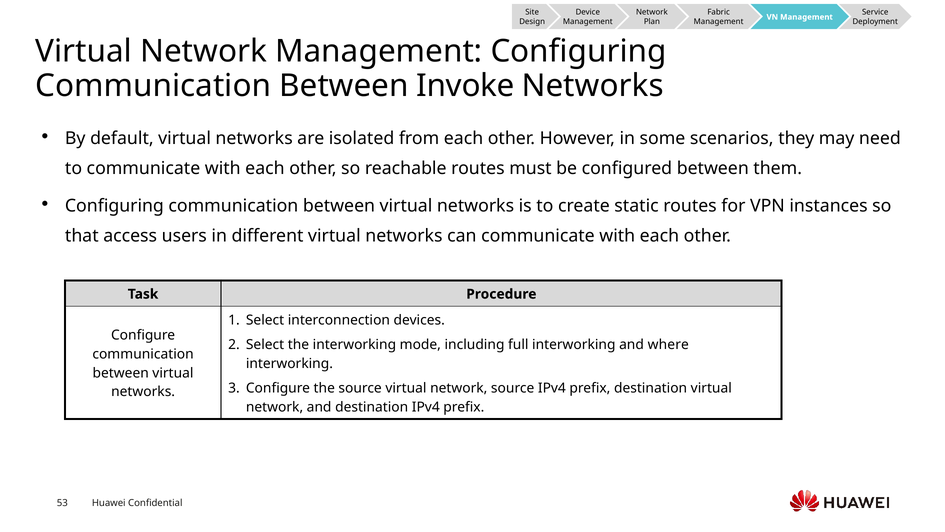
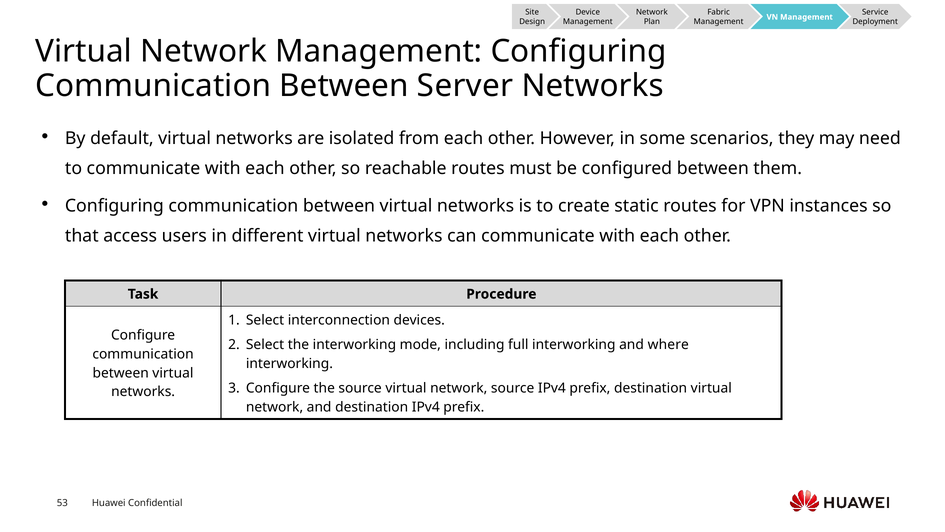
Invoke: Invoke -> Server
